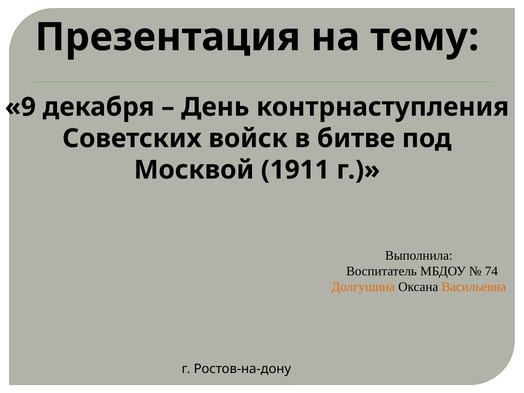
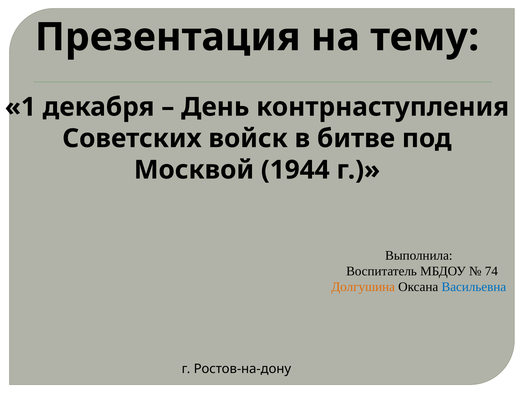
9: 9 -> 1
1911: 1911 -> 1944
Васильевна colour: orange -> blue
